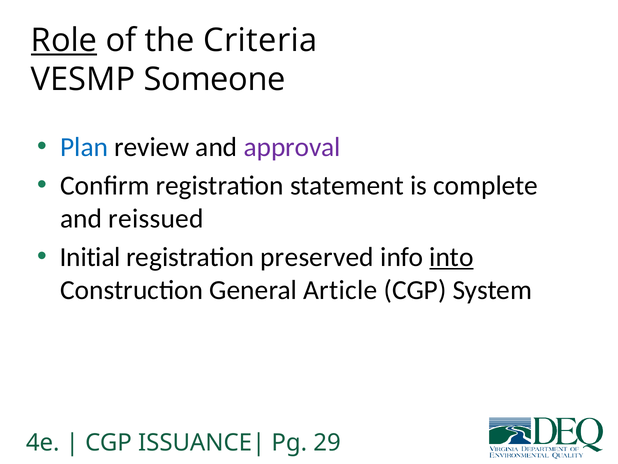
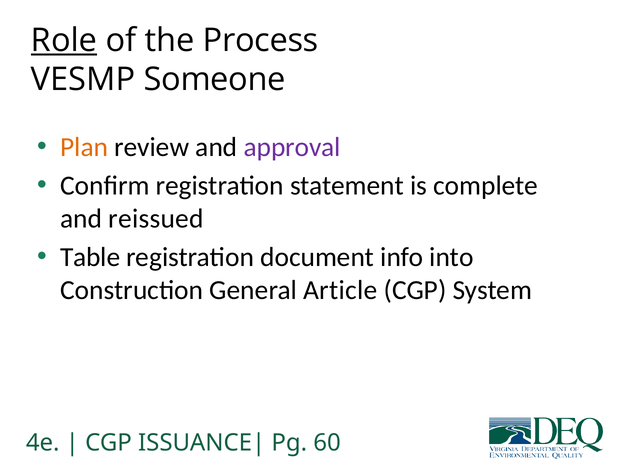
Criteria: Criteria -> Process
Plan colour: blue -> orange
Initial: Initial -> Table
preserved: preserved -> document
into underline: present -> none
29: 29 -> 60
